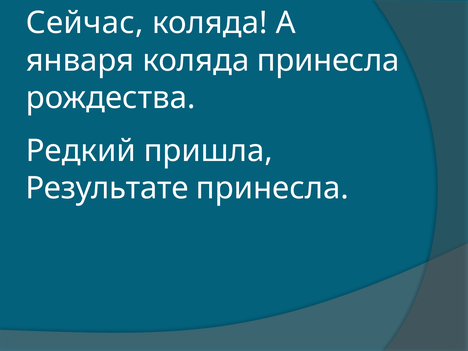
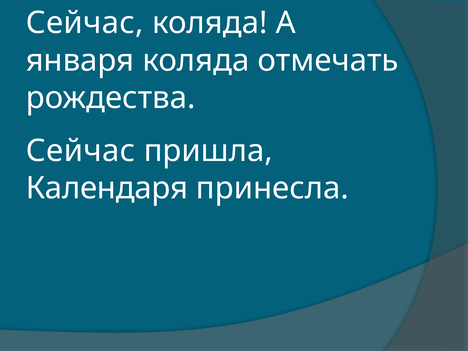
коляда принесла: принесла -> отмечать
Редкий at (81, 151): Редкий -> Сейчас
Результате: Результате -> Календаря
